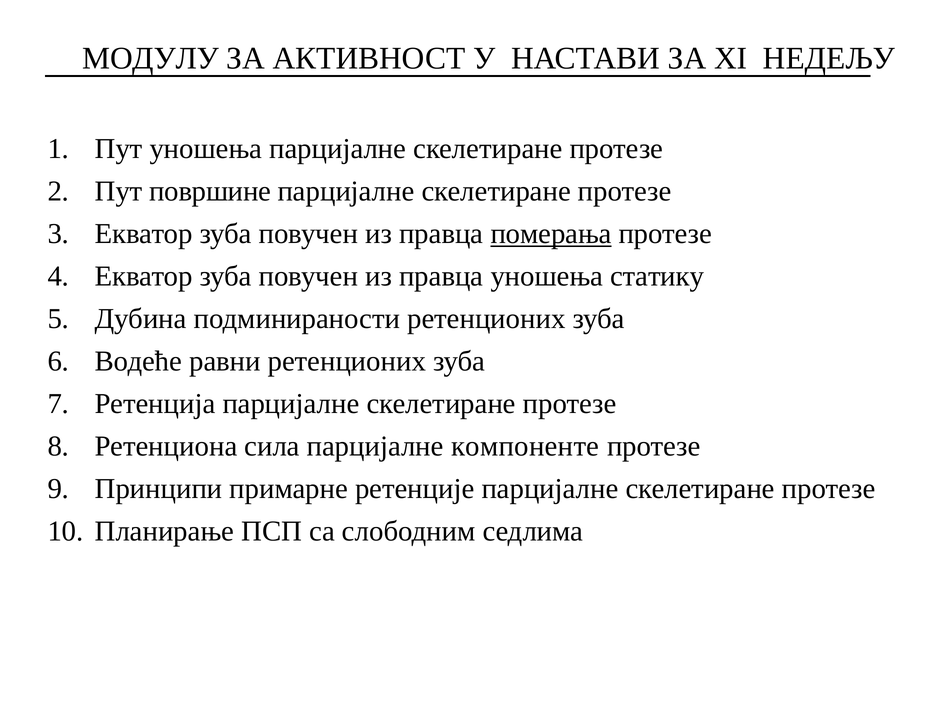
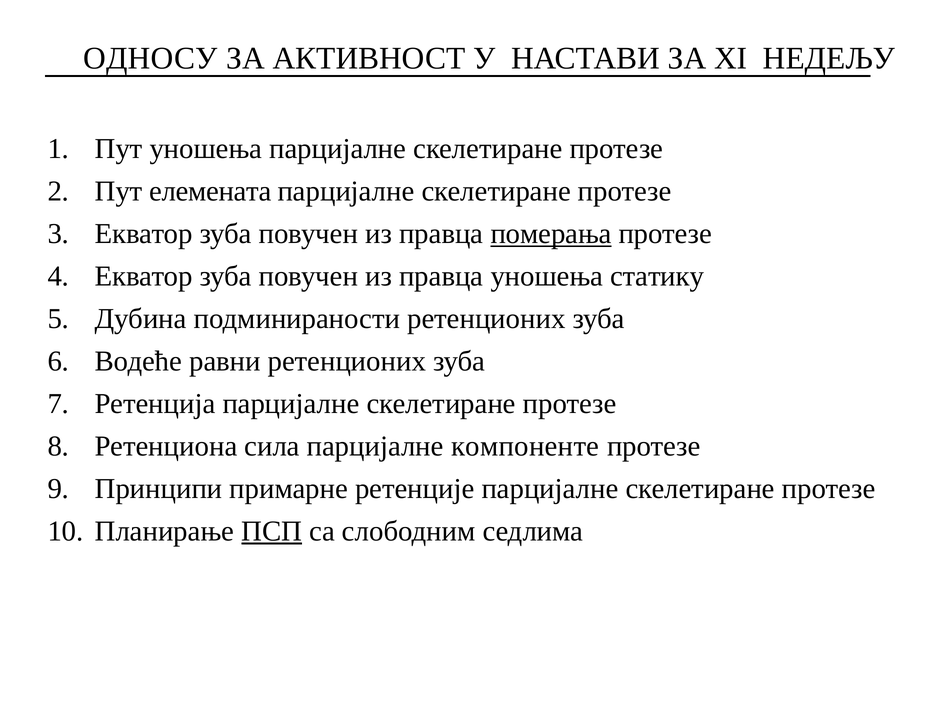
МОДУЛУ: МОДУЛУ -> ОДНОСУ
површине: површине -> елемената
ПСП underline: none -> present
